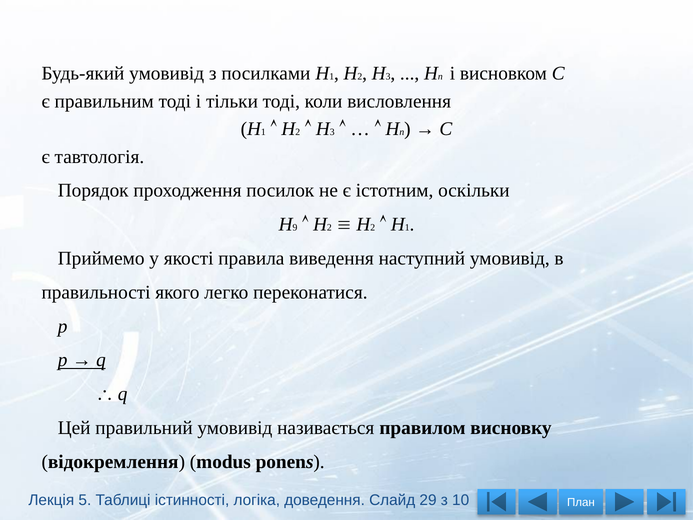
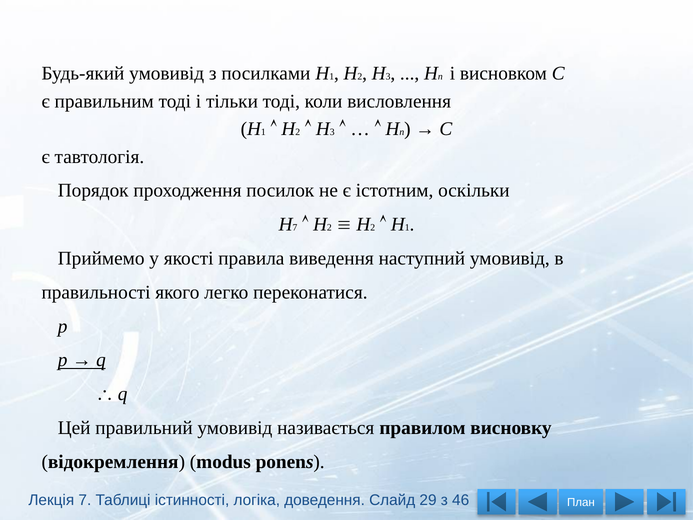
9 at (295, 228): 9 -> 7
Лекція 5: 5 -> 7
10: 10 -> 46
